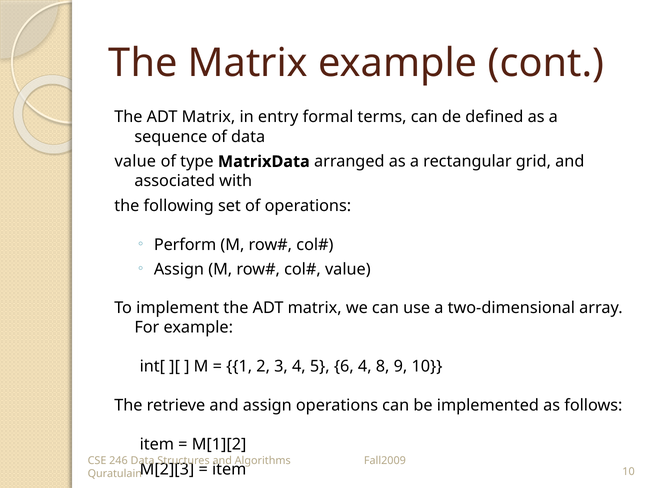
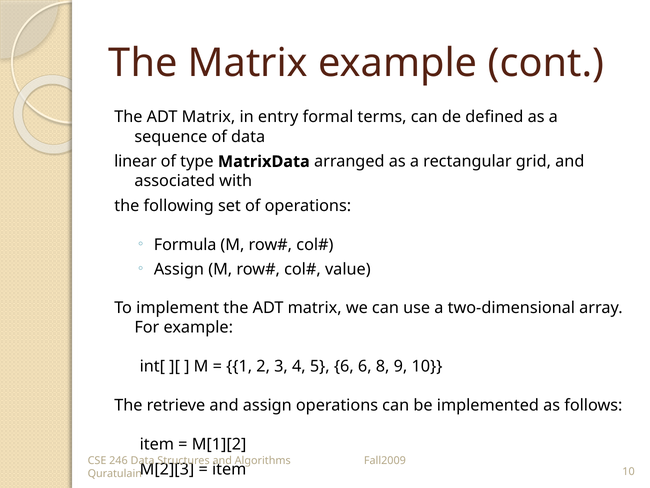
value at (135, 161): value -> linear
Perform: Perform -> Formula
6 4: 4 -> 6
